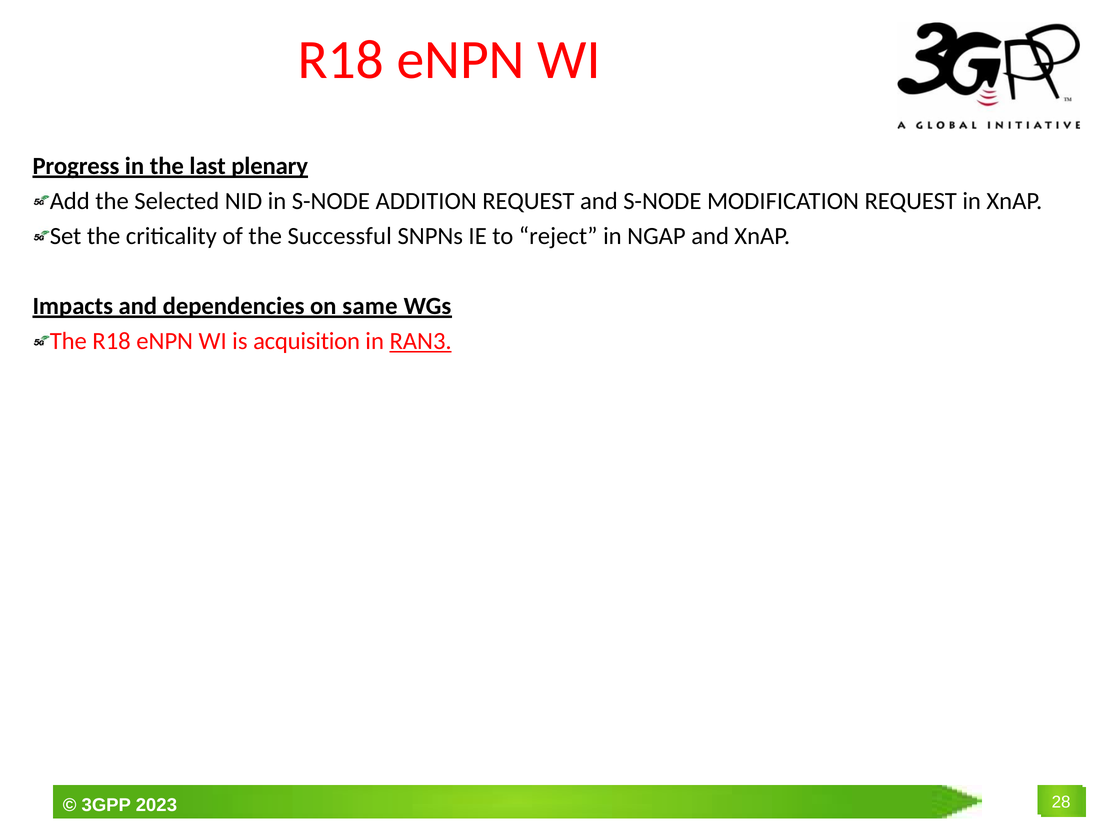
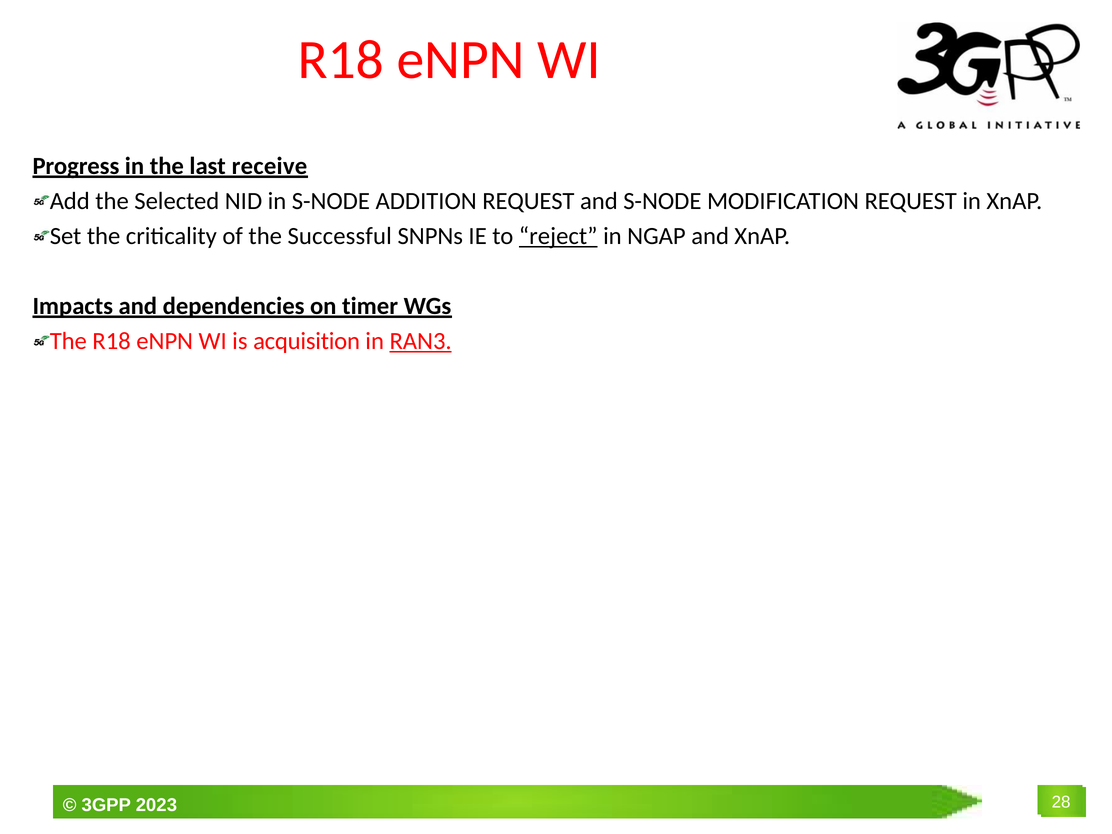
plenary: plenary -> receive
reject underline: none -> present
same: same -> timer
